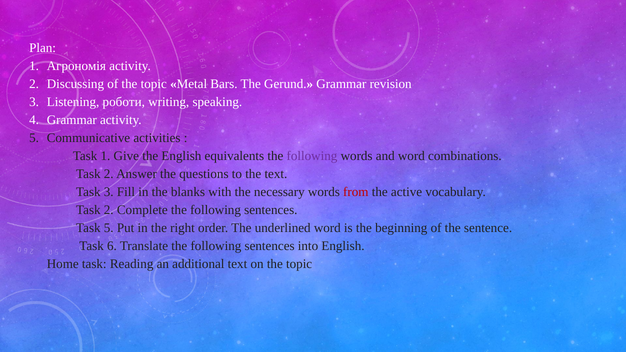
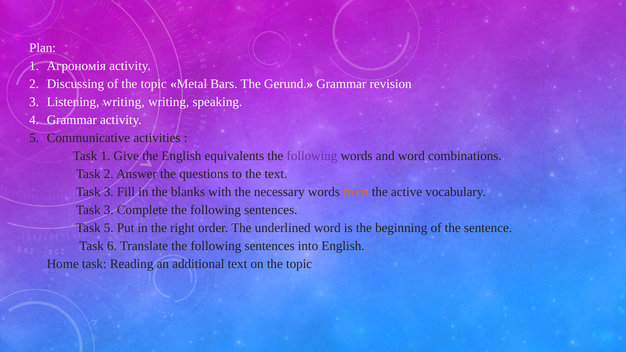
Listening роботи: роботи -> writing
from colour: red -> orange
2 at (109, 210): 2 -> 3
